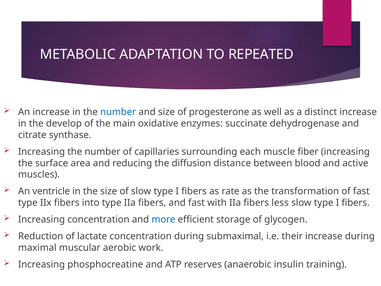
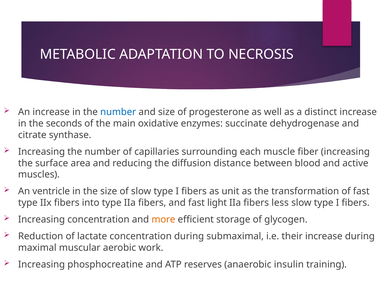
REPEATED: REPEATED -> NECROSIS
develop: develop -> seconds
rate: rate -> unit
with: with -> light
more colour: blue -> orange
